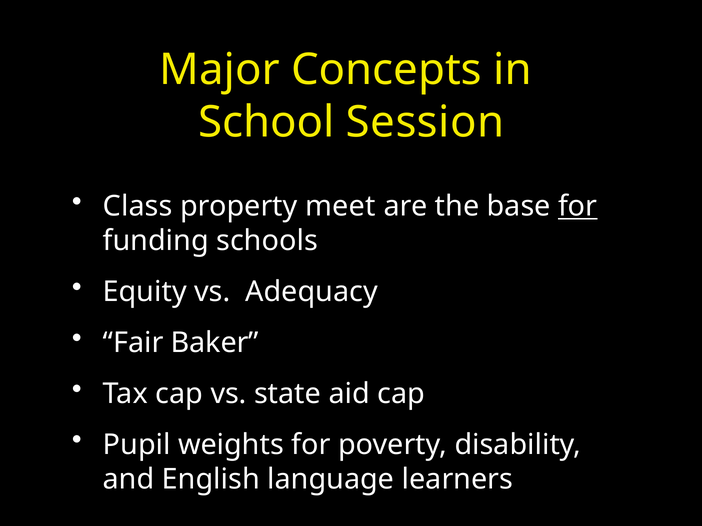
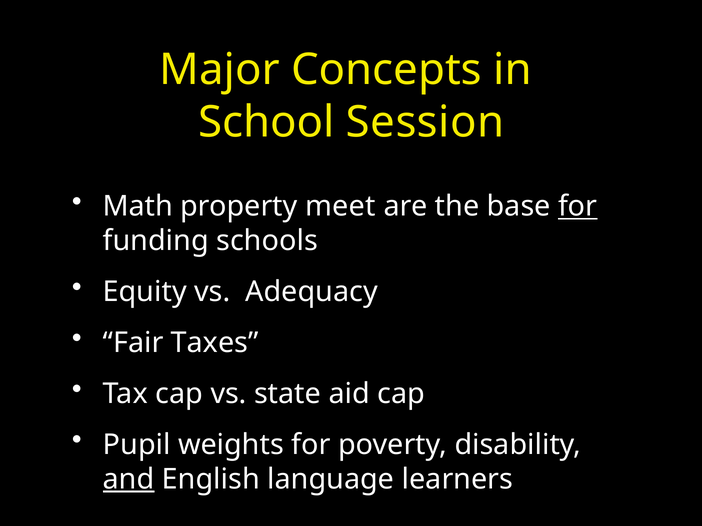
Class: Class -> Math
Baker: Baker -> Taxes
and underline: none -> present
